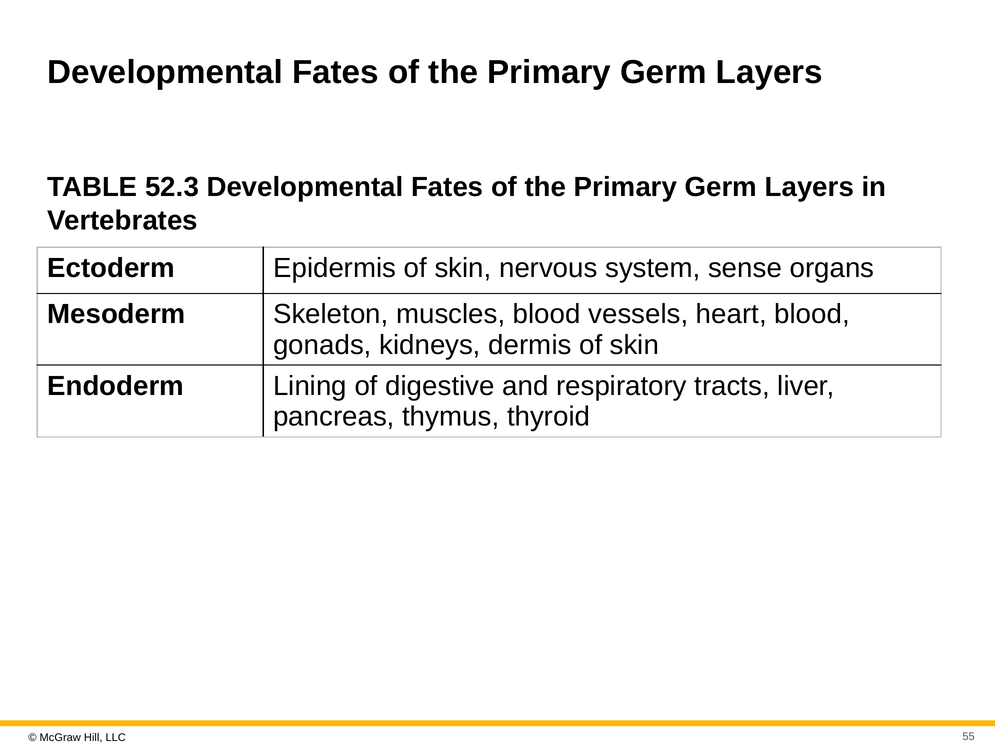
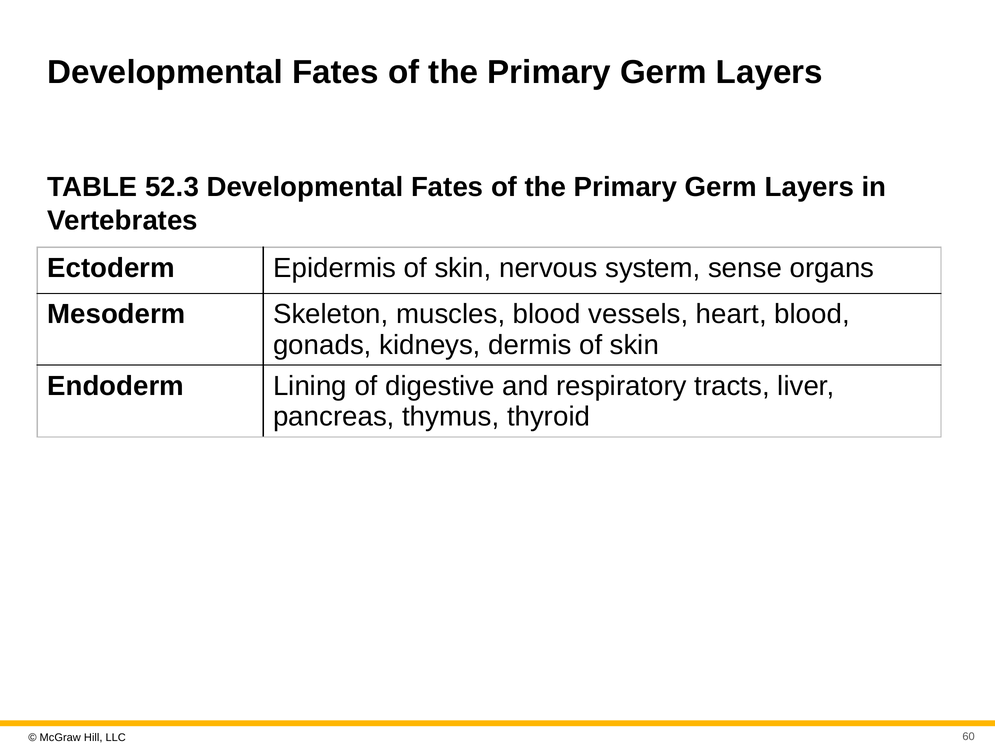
55: 55 -> 60
